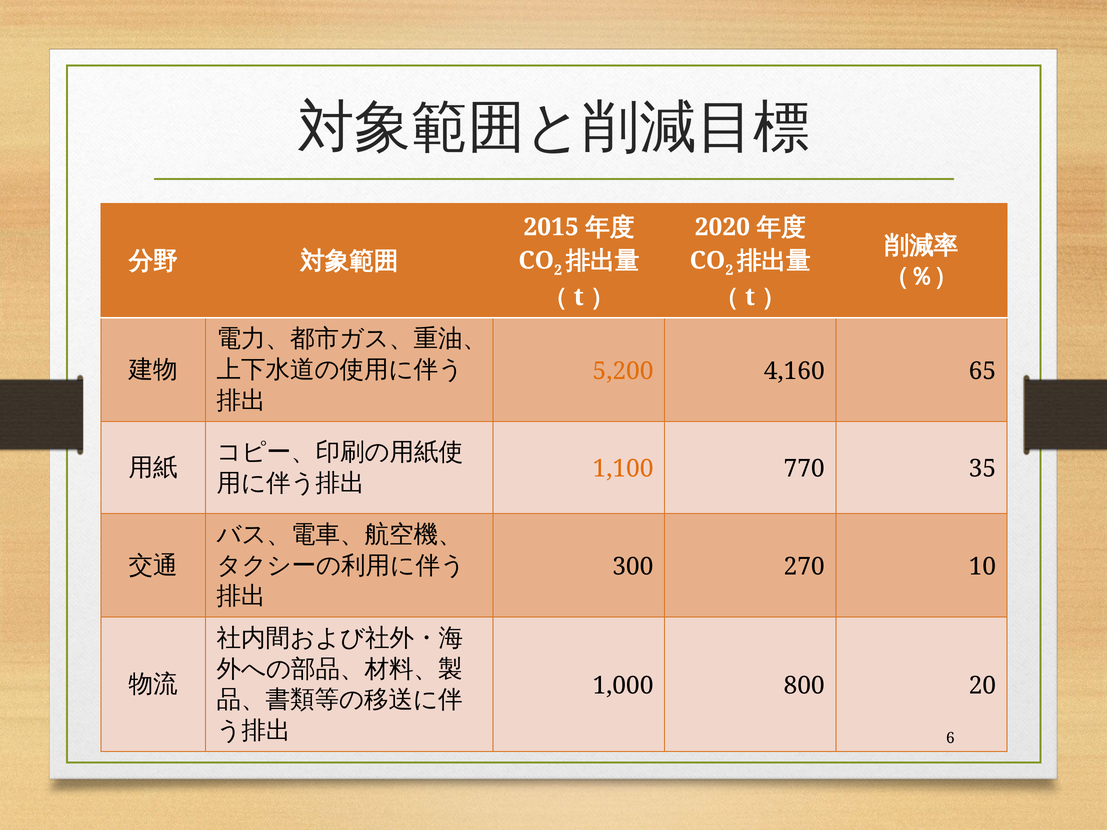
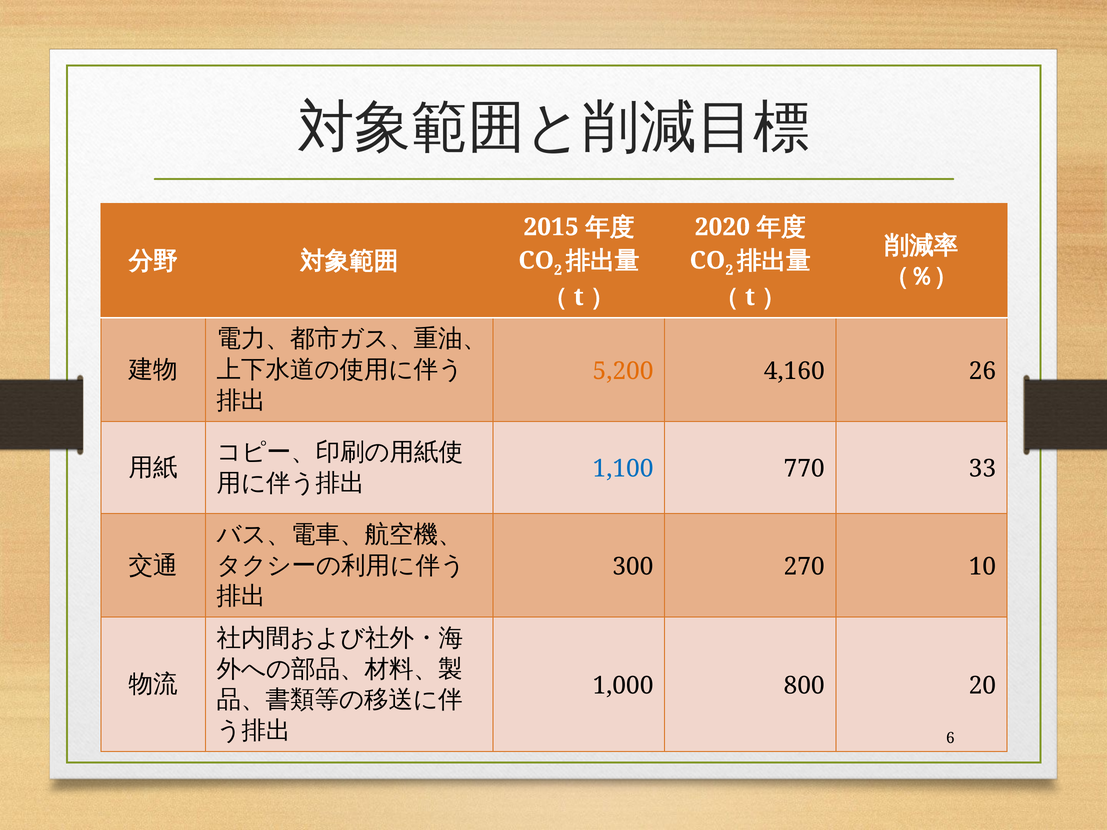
65: 65 -> 26
1,100 colour: orange -> blue
35: 35 -> 33
